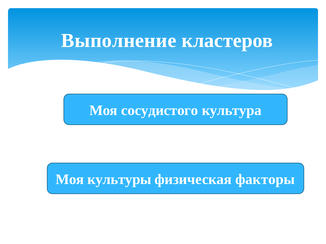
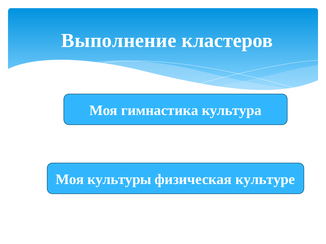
сосудистого: сосудистого -> гимнастика
факторы: факторы -> культуре
